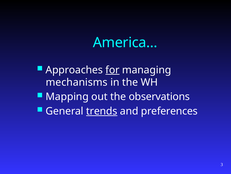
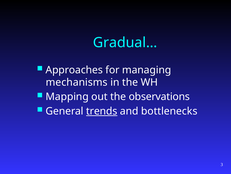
America…: America… -> Gradual…
for underline: present -> none
preferences: preferences -> bottlenecks
